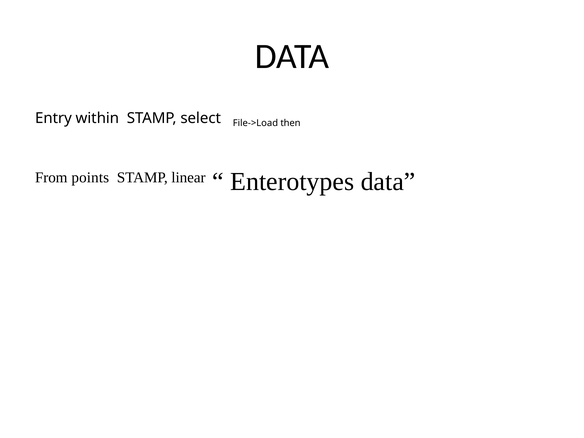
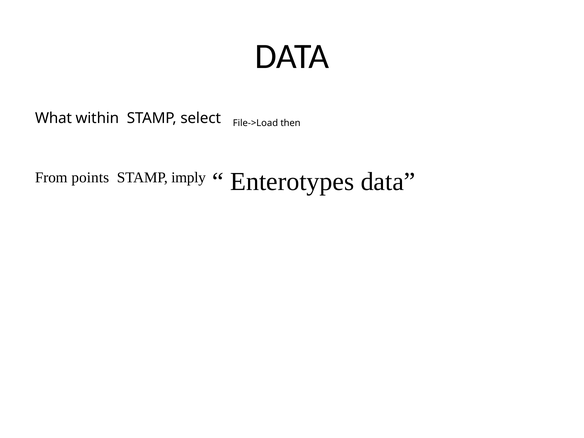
Entry: Entry -> What
linear: linear -> imply
